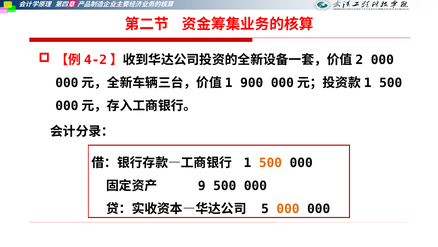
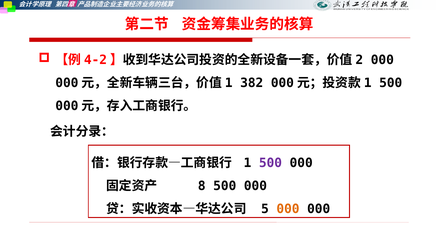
900: 900 -> 382
500 at (270, 163) colour: orange -> purple
9: 9 -> 8
